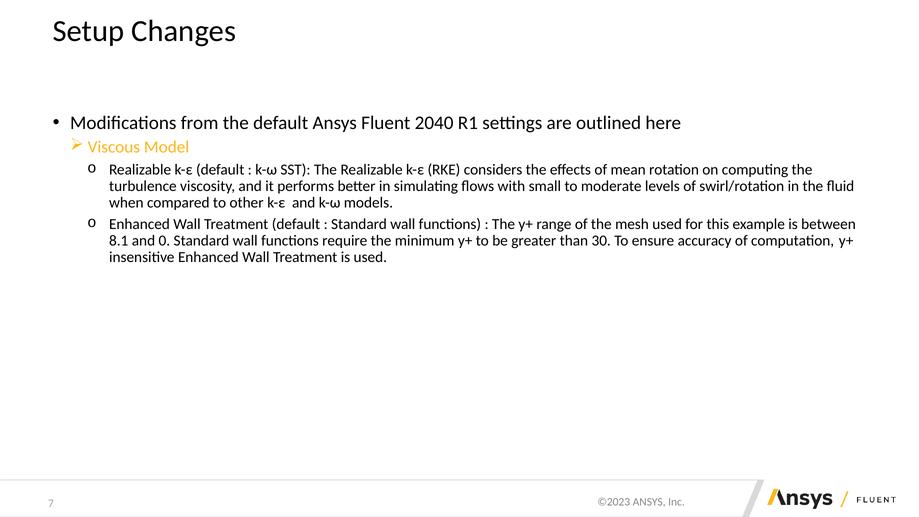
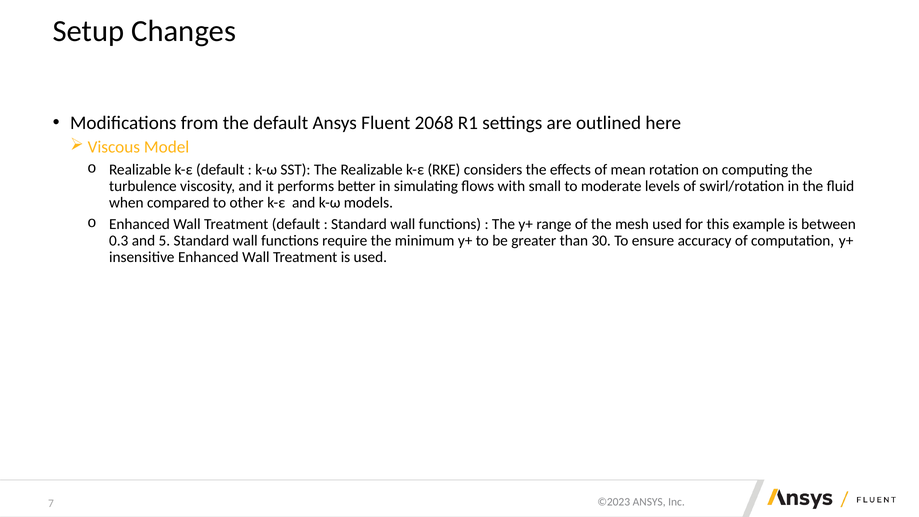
2040: 2040 -> 2068
8.1: 8.1 -> 0.3
0: 0 -> 5
